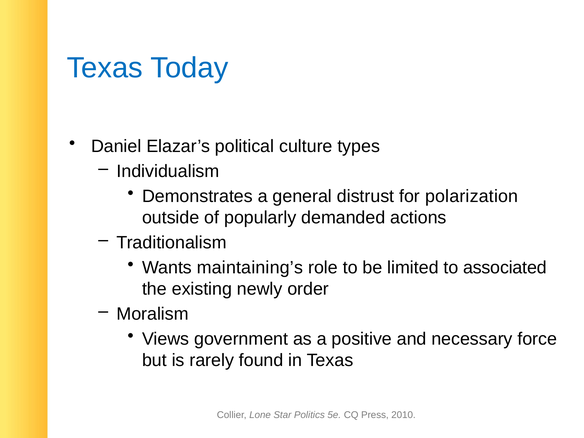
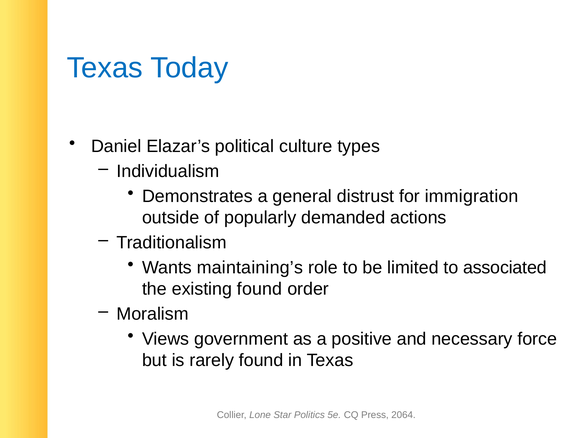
polarization: polarization -> immigration
existing newly: newly -> found
2010: 2010 -> 2064
